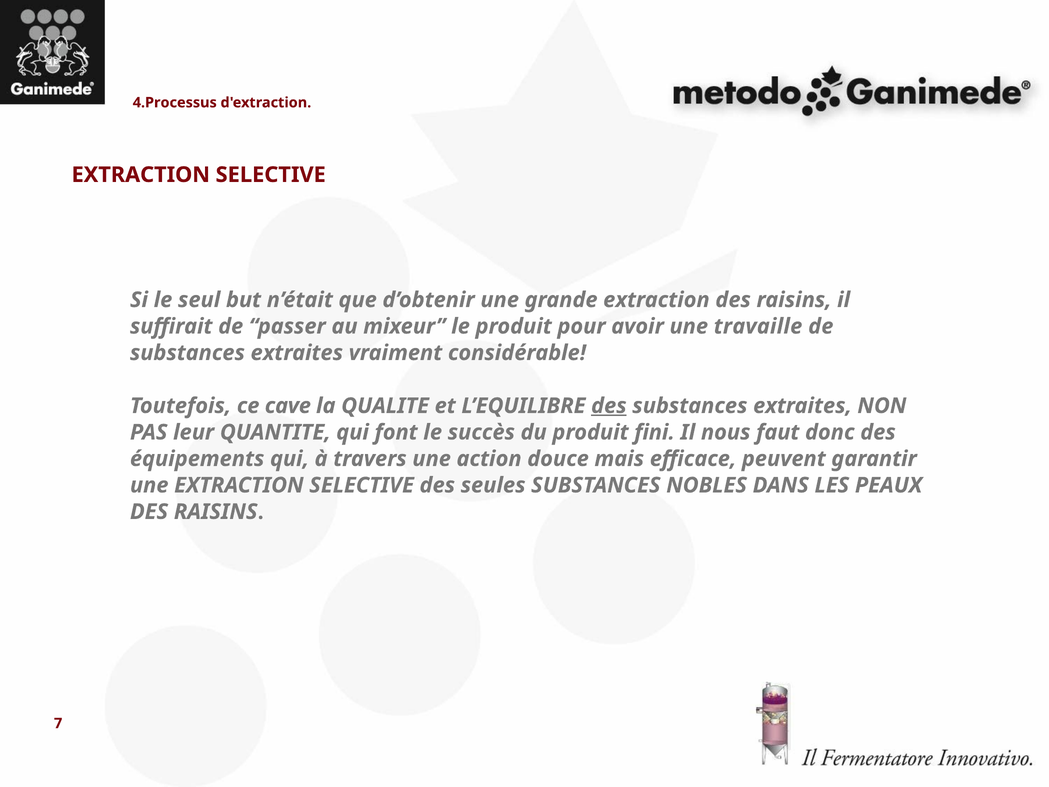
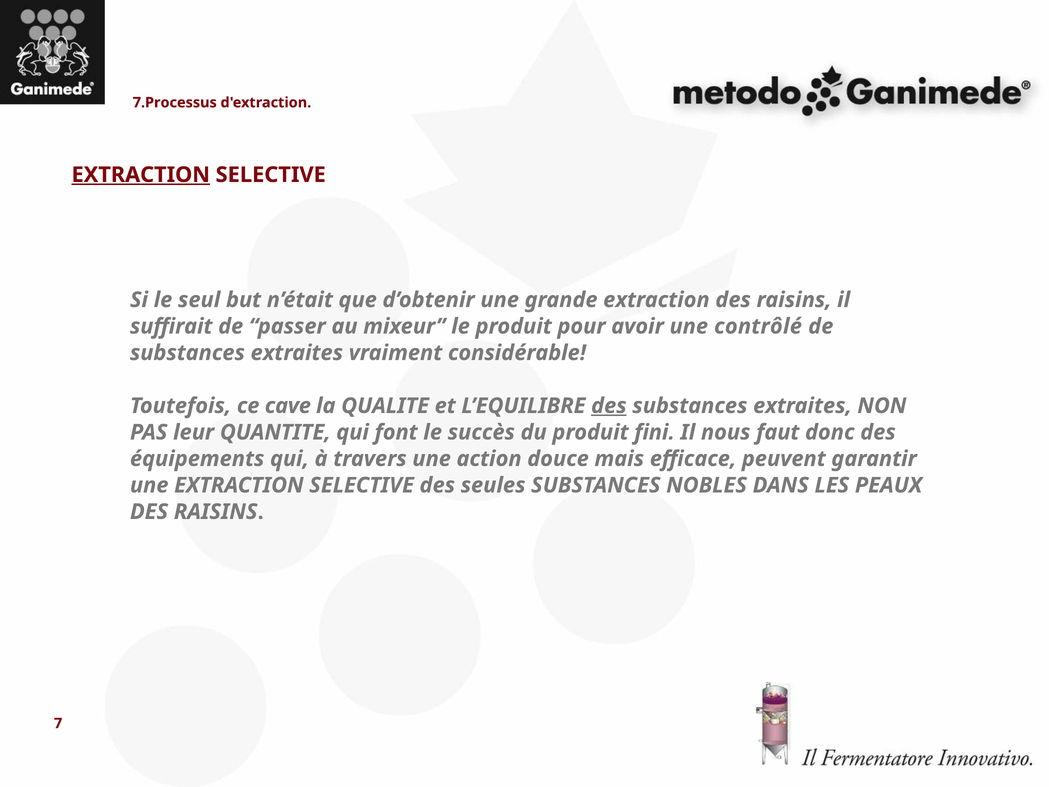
4.Processus: 4.Processus -> 7.Processus
EXTRACTION at (141, 175) underline: none -> present
travaille: travaille -> contrôlé
